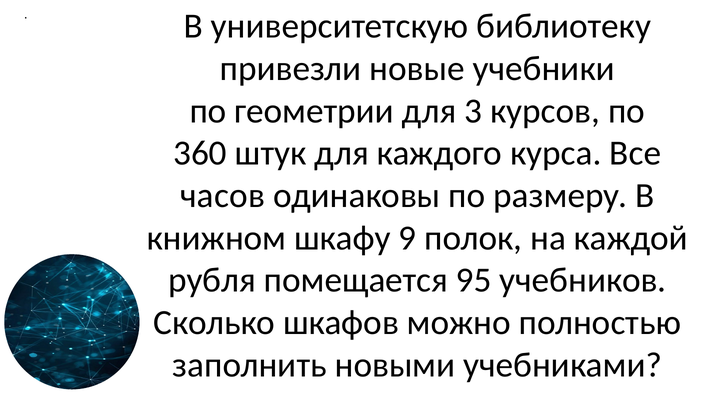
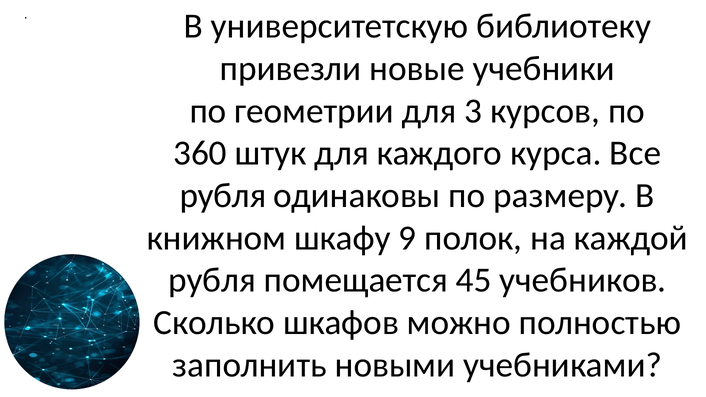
часов at (223, 196): часов -> рубля
95: 95 -> 45
